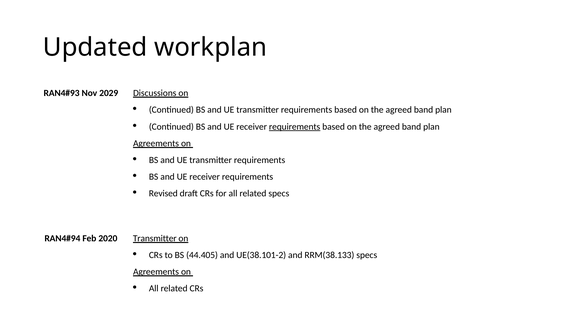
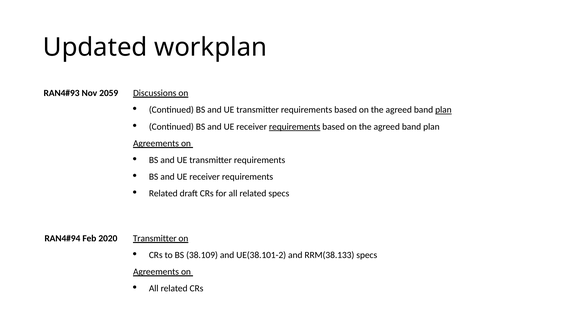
2029: 2029 -> 2059
plan at (443, 110) underline: none -> present
Revised at (163, 194): Revised -> Related
44.405: 44.405 -> 38.109
